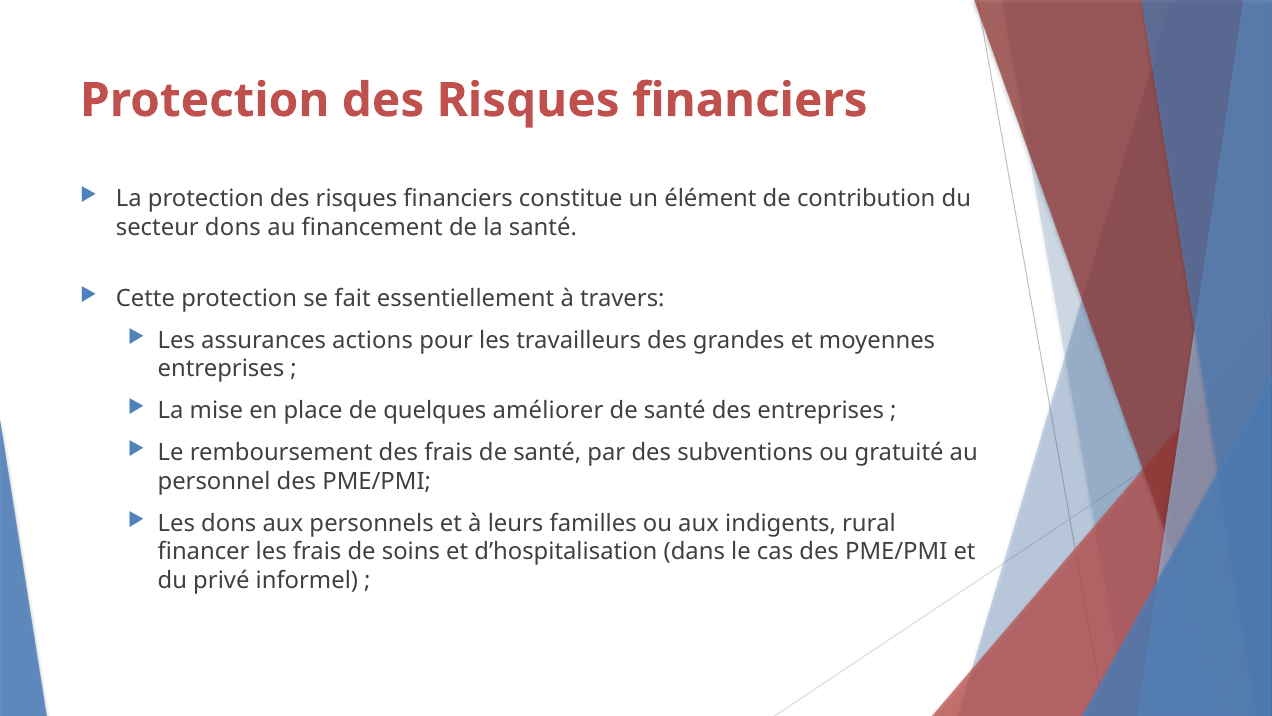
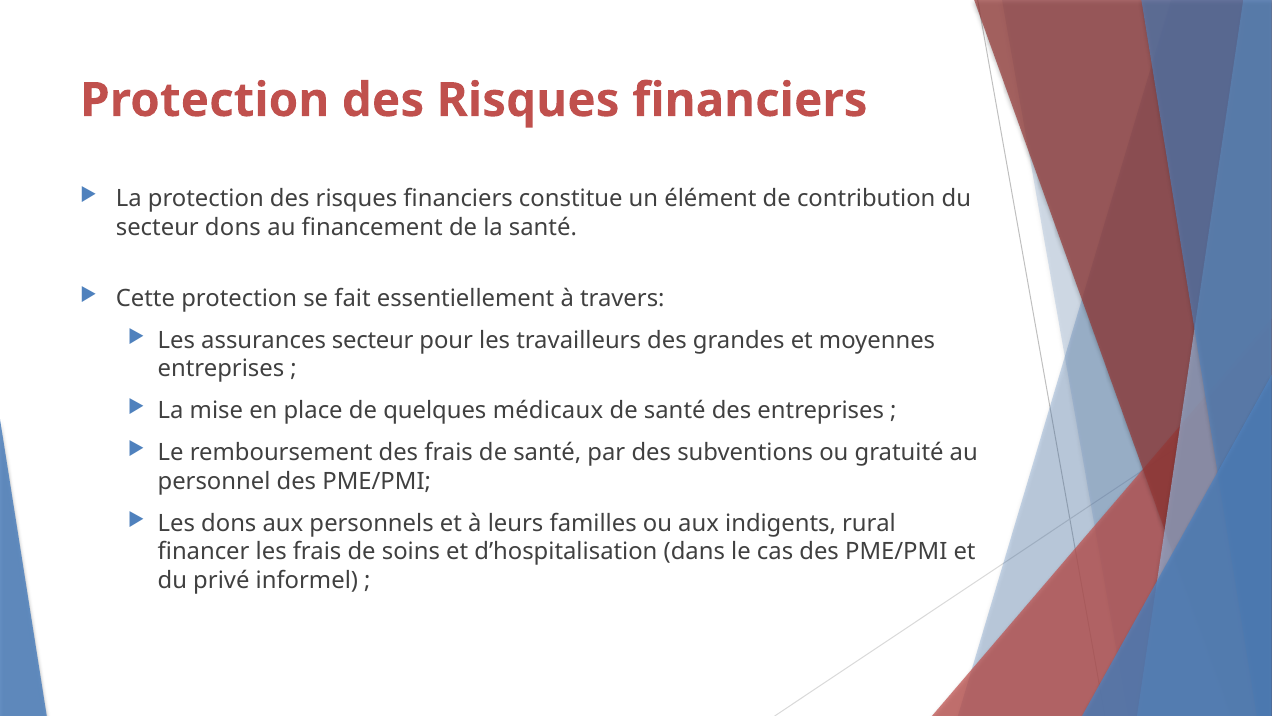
assurances actions: actions -> secteur
améliorer: améliorer -> médicaux
